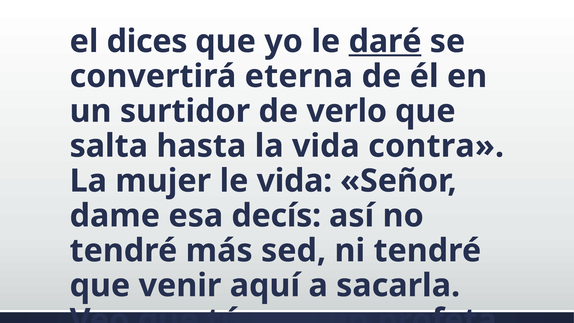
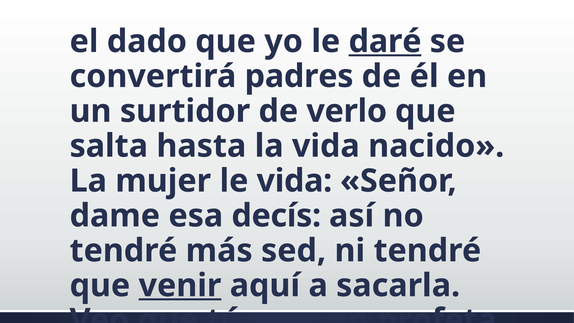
dices: dices -> dado
eterna: eterna -> padres
contra: contra -> nacido
venir underline: none -> present
